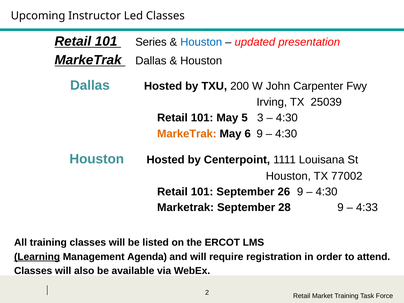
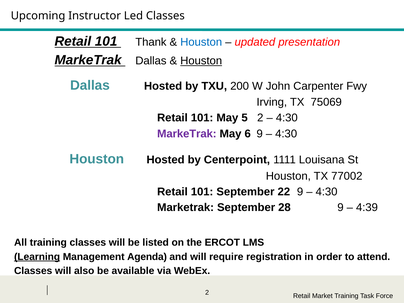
Series: Series -> Thank
Houston at (201, 61) underline: none -> present
25039: 25039 -> 75069
5 3: 3 -> 2
MarkeTrak at (187, 134) colour: orange -> purple
26: 26 -> 22
4:33: 4:33 -> 4:39
